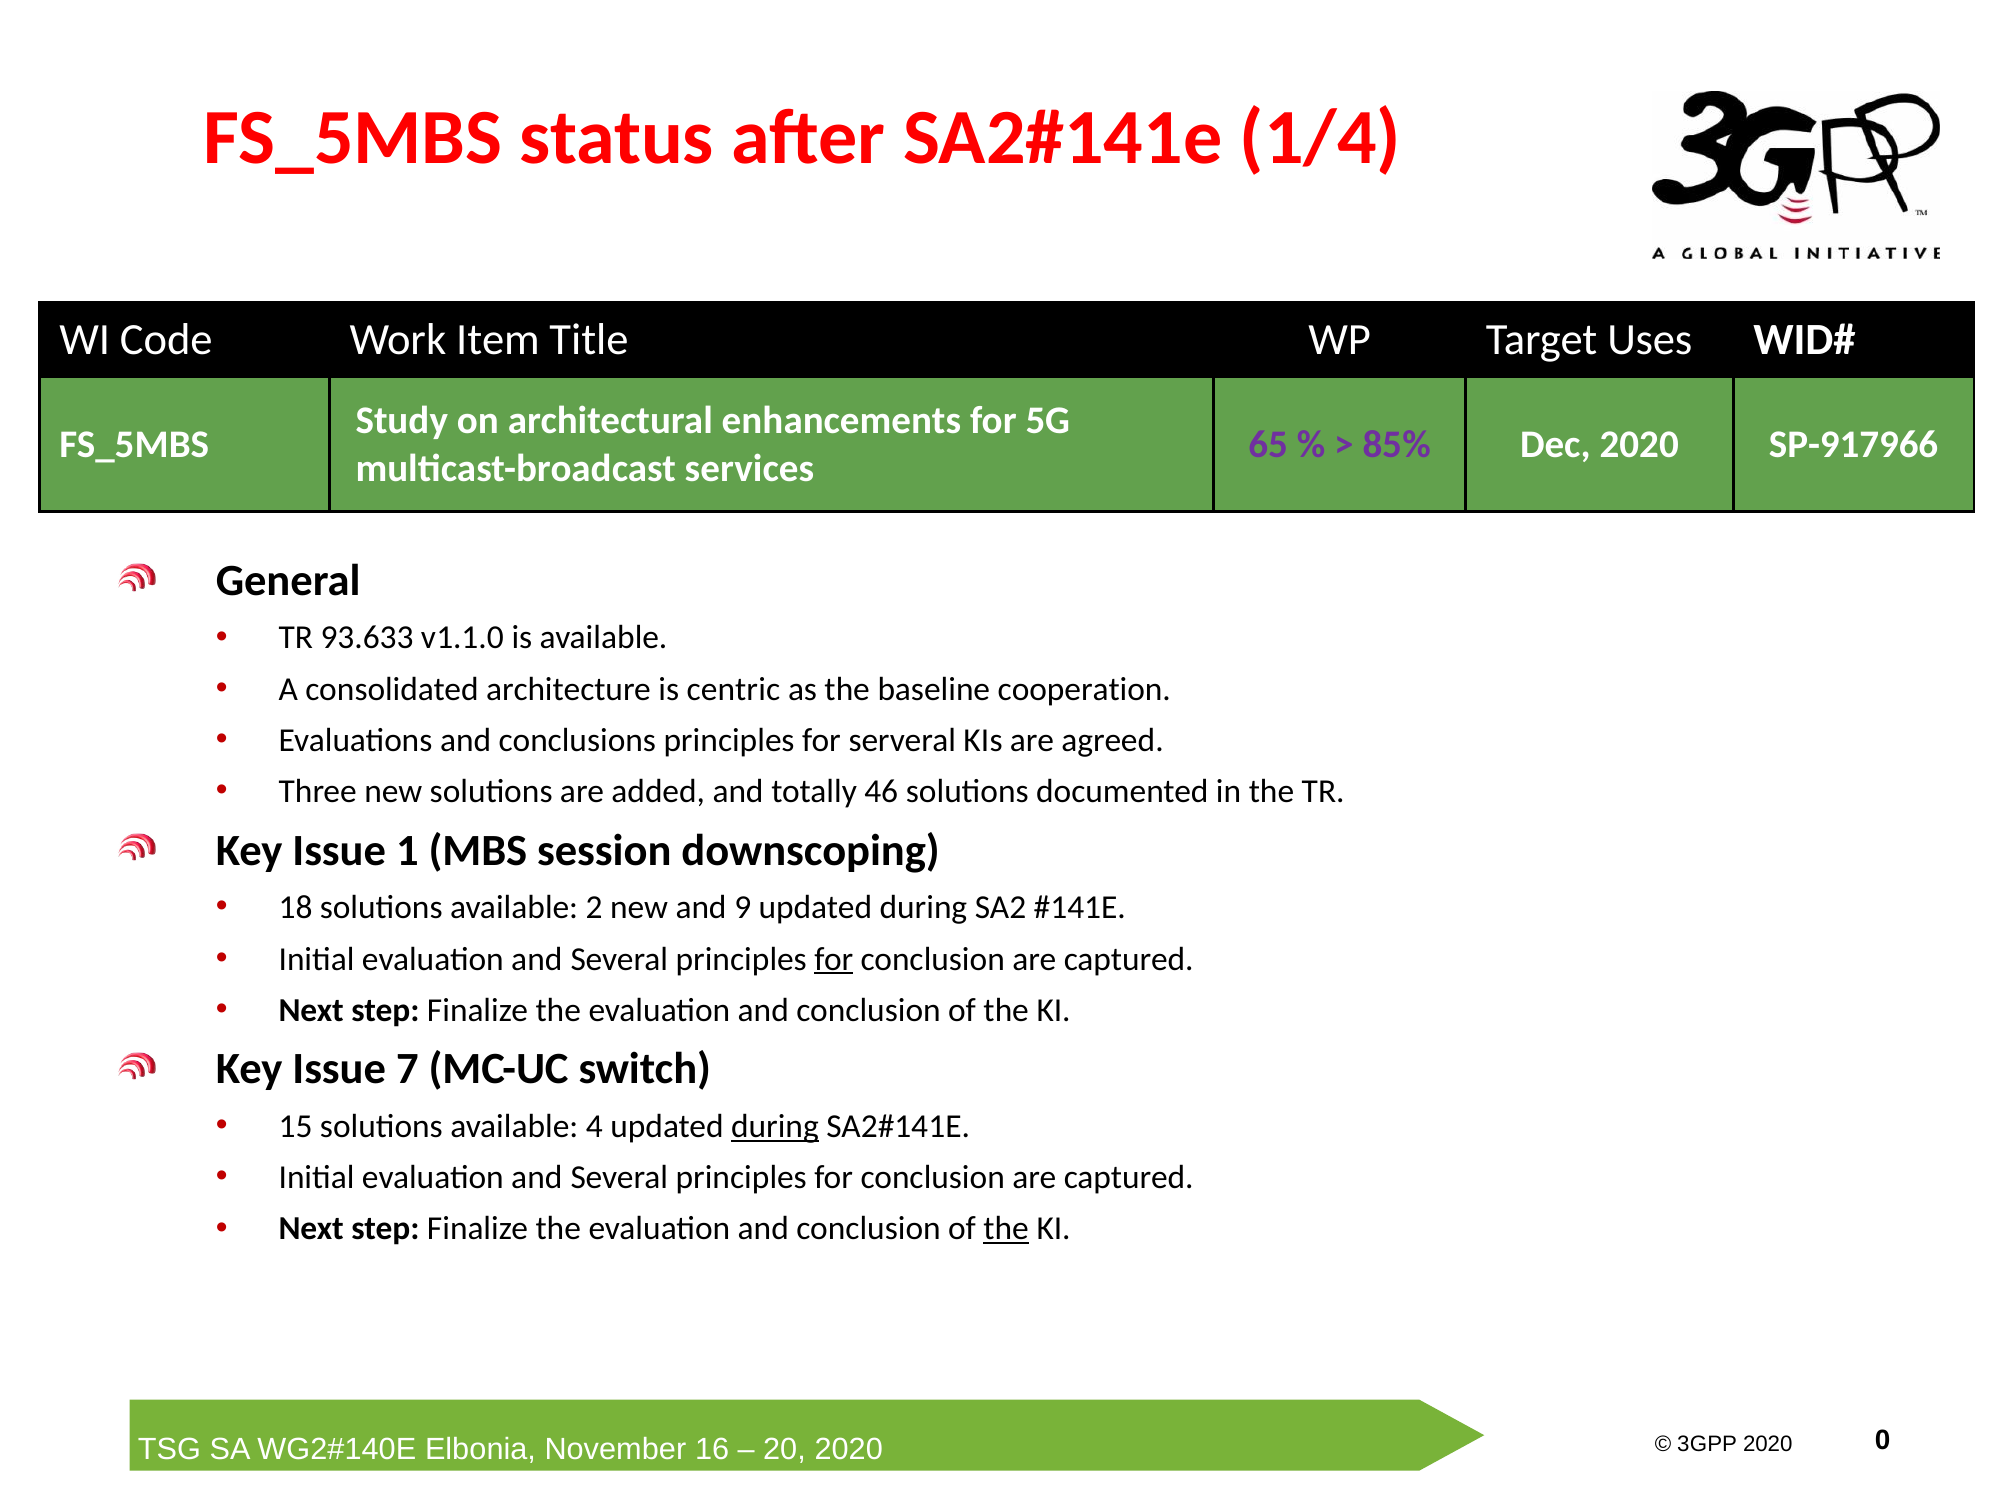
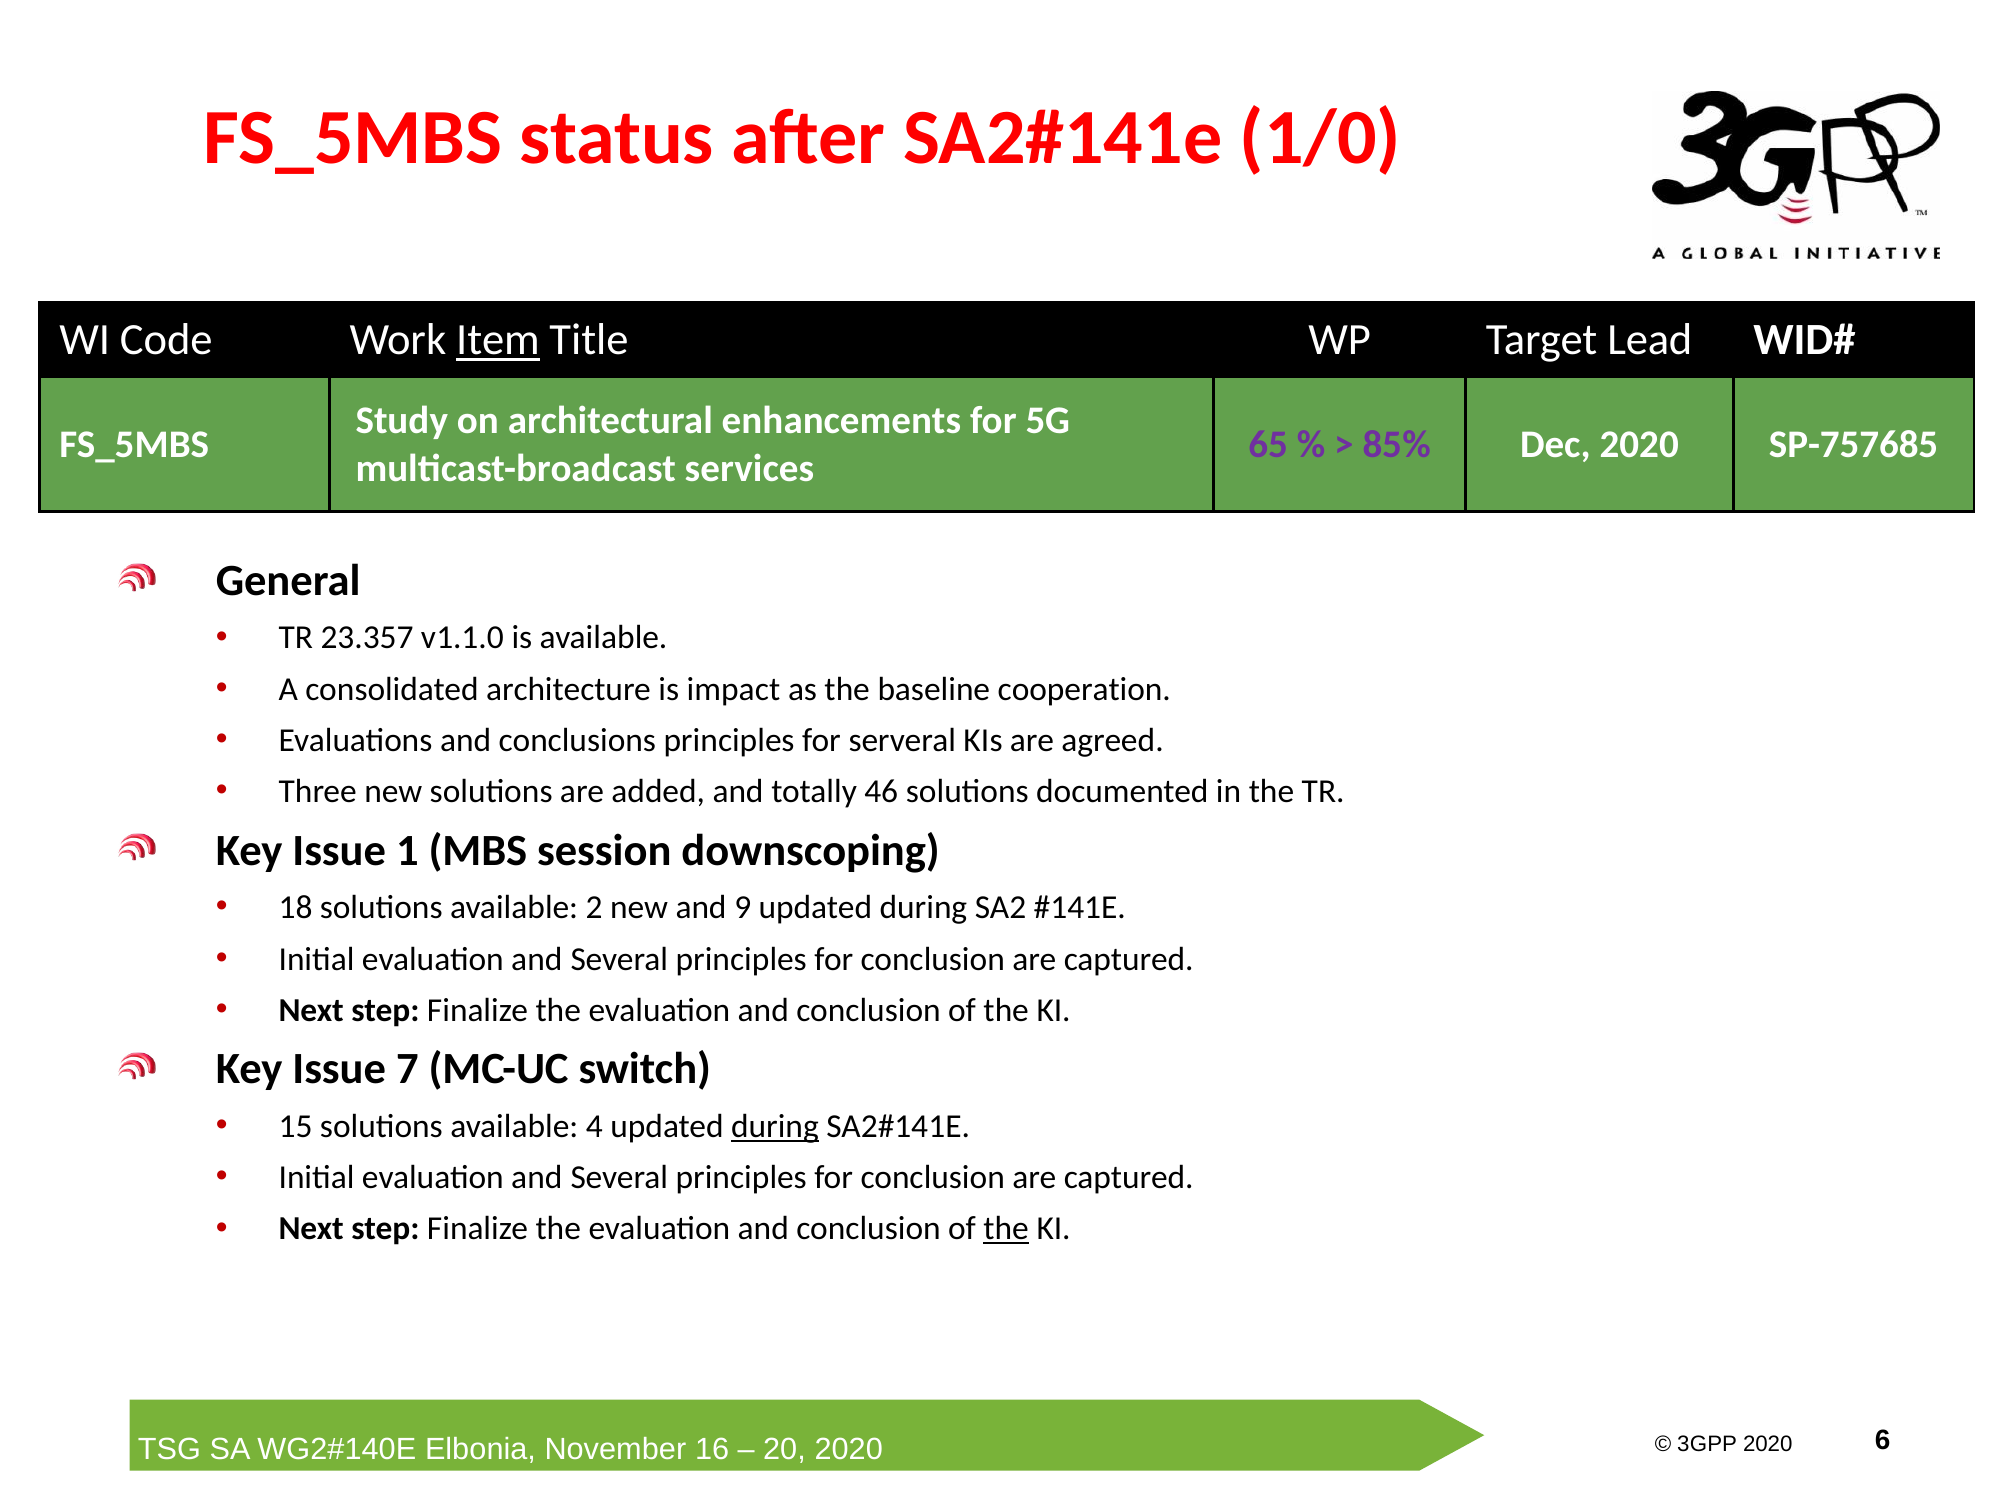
1/4: 1/4 -> 1/0
Item underline: none -> present
Uses: Uses -> Lead
SP-917966: SP-917966 -> SP-757685
93.633: 93.633 -> 23.357
centric: centric -> impact
for at (834, 959) underline: present -> none
0: 0 -> 6
